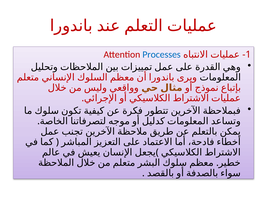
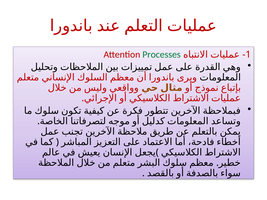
Processes colour: blue -> green
